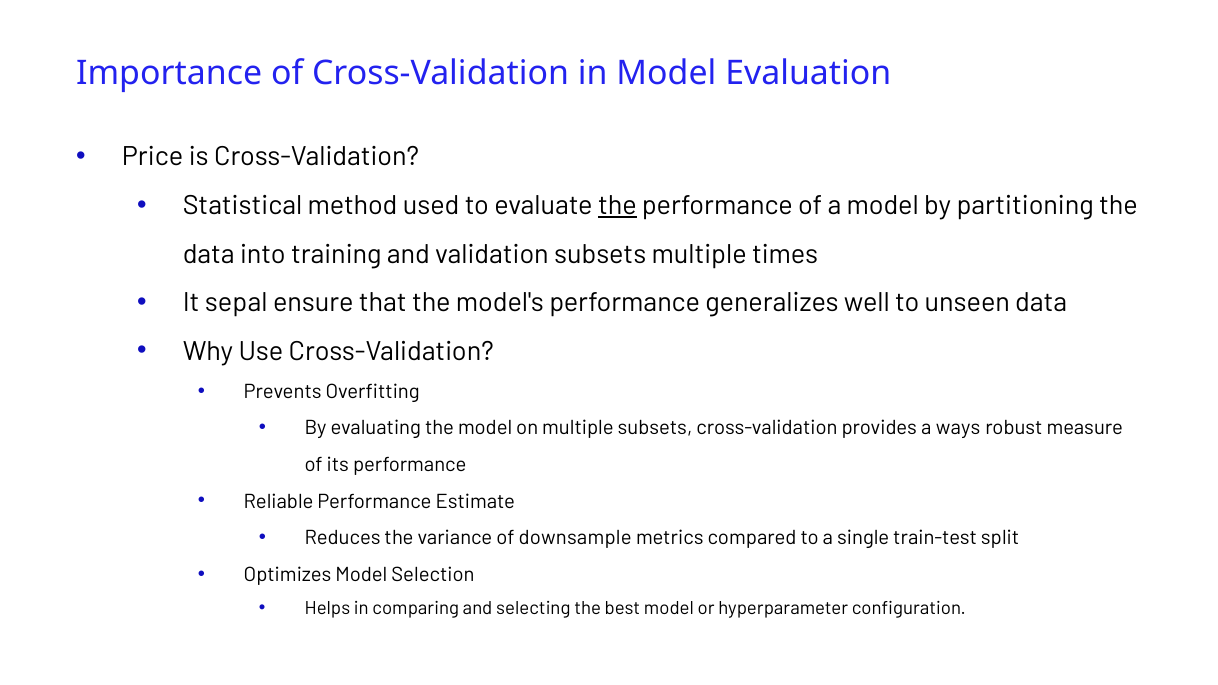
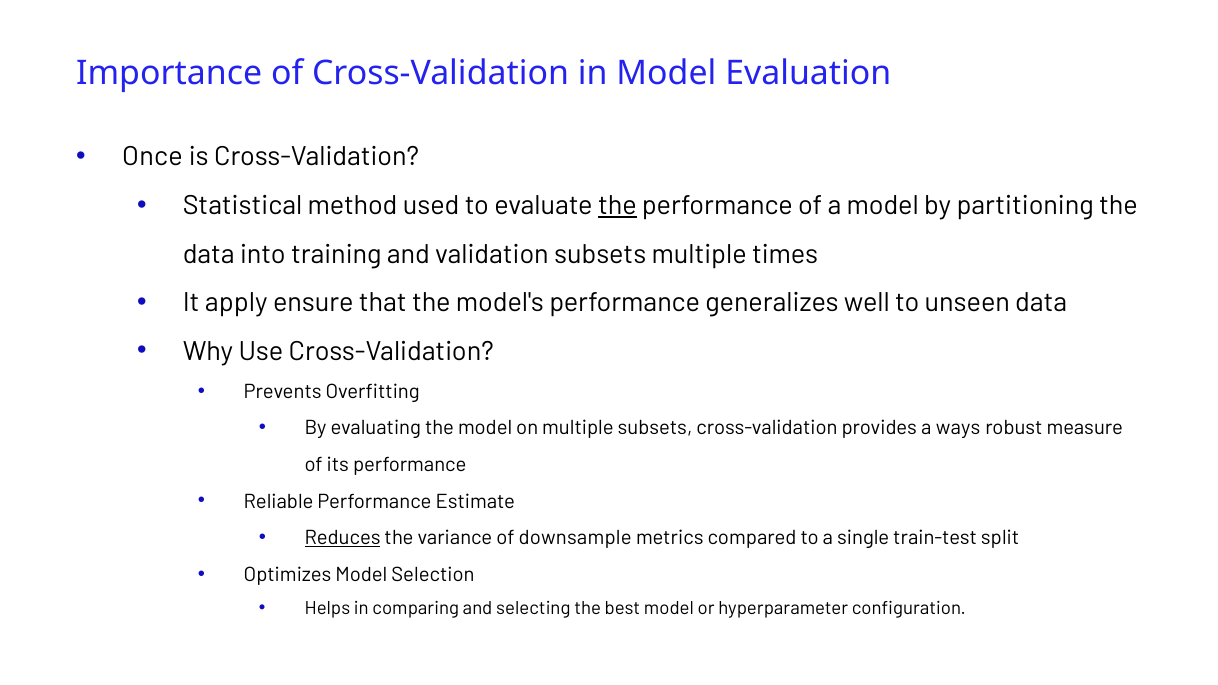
Price: Price -> Once
sepal: sepal -> apply
Reduces underline: none -> present
